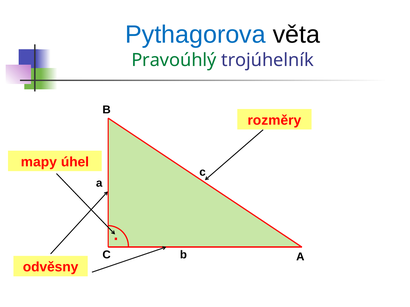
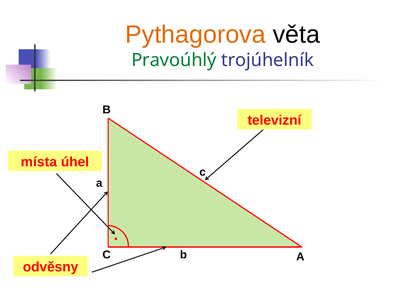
Pythagorova colour: blue -> orange
rozměry: rozměry -> televizní
mapy: mapy -> místa
